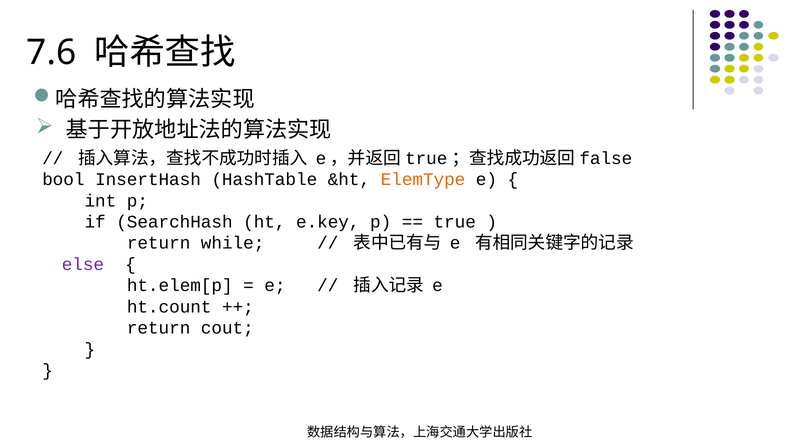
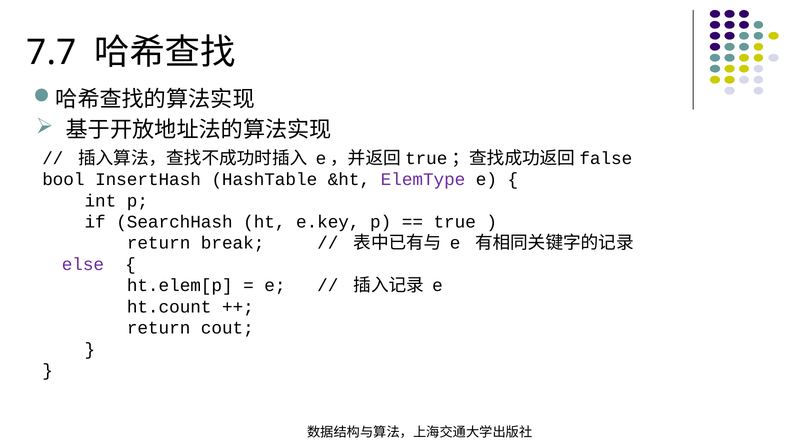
7.6: 7.6 -> 7.7
ElemType colour: orange -> purple
while: while -> break
